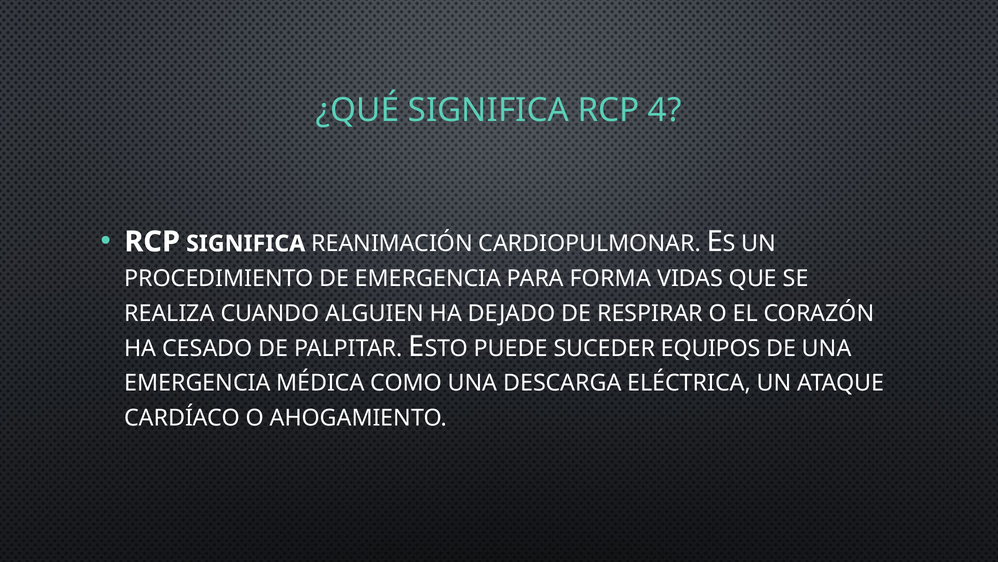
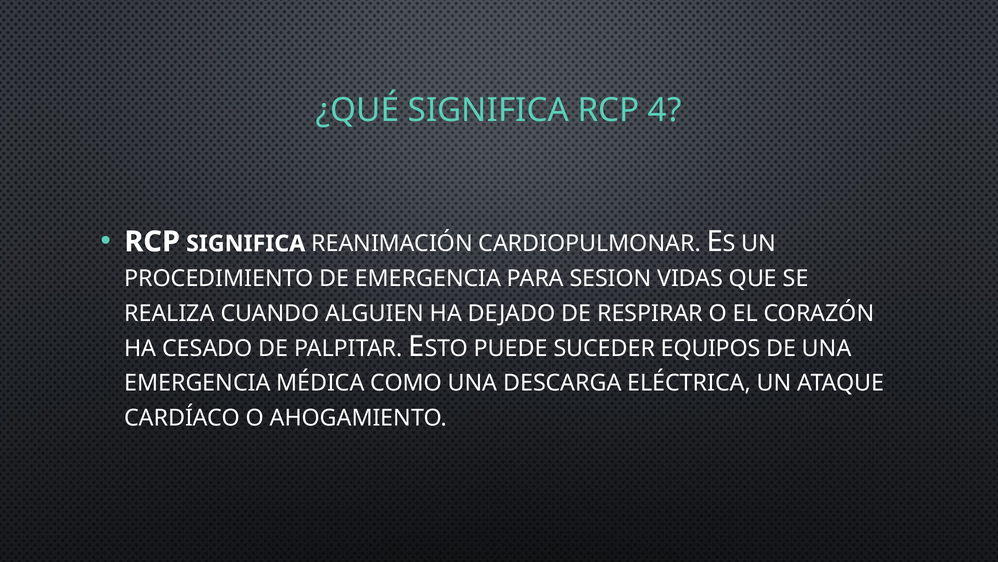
FORMA: FORMA -> SESION
